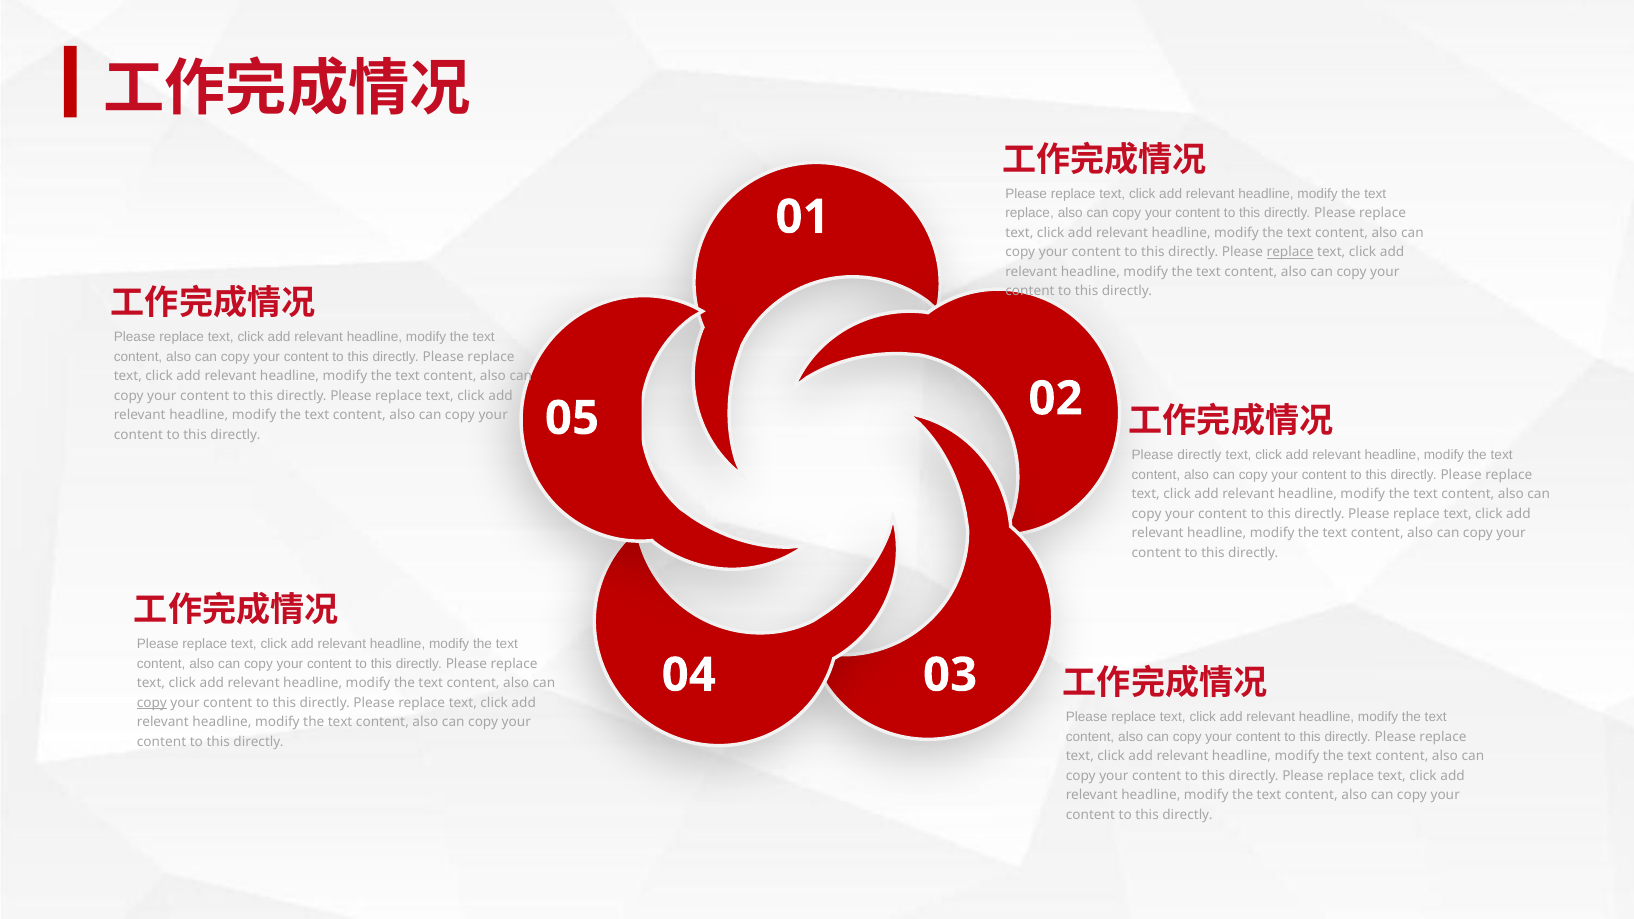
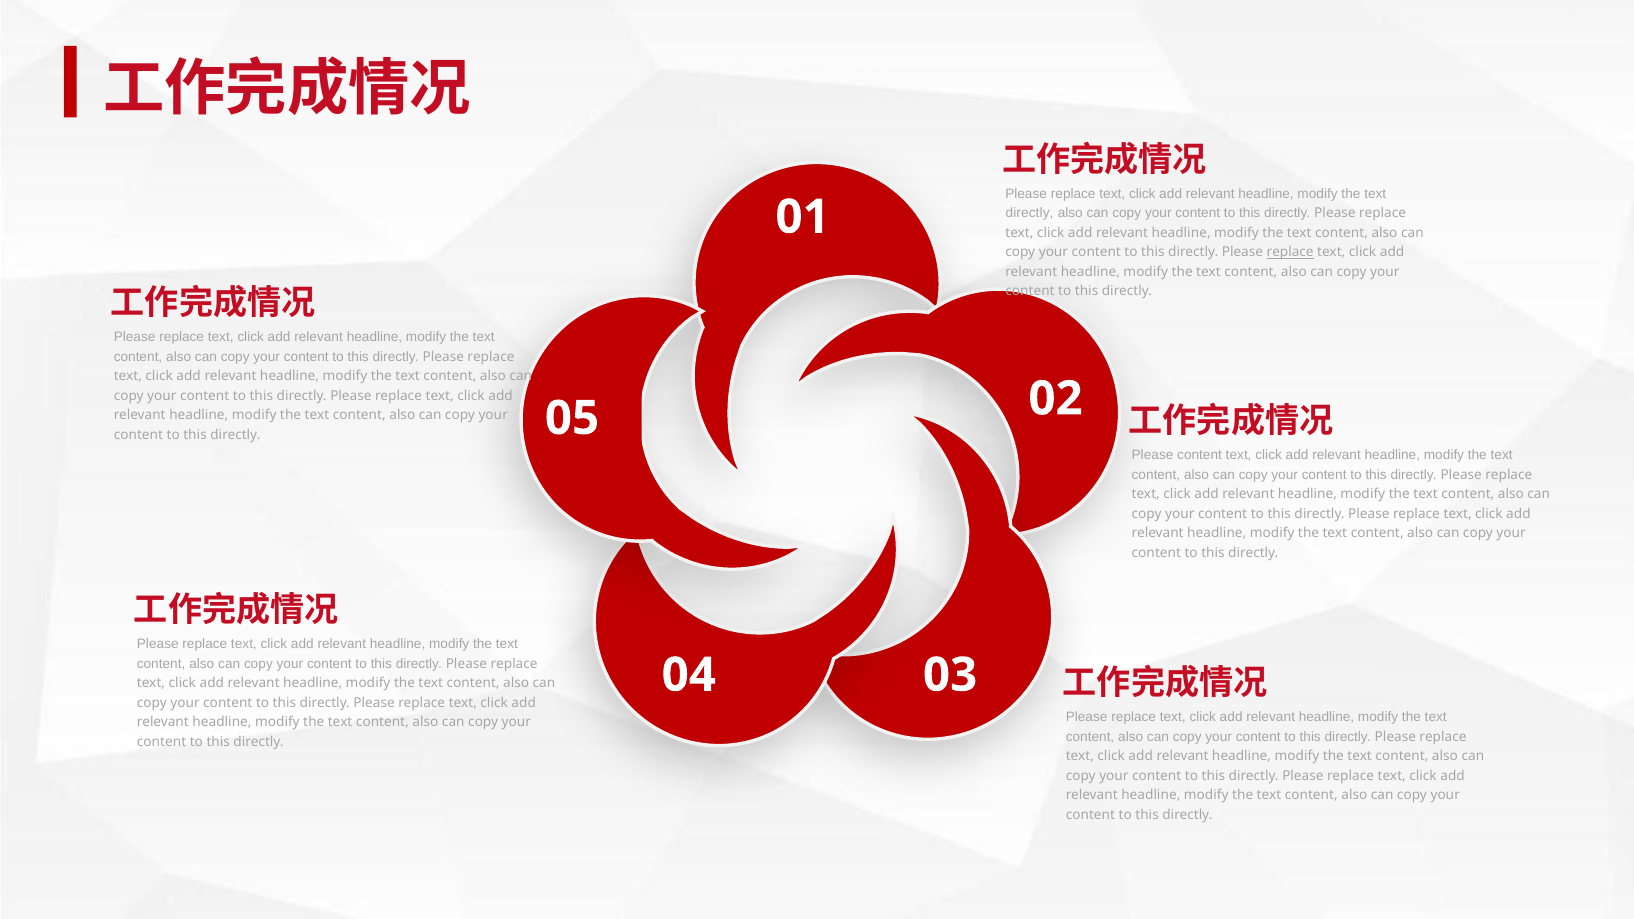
replace at (1030, 213): replace -> directly
Please directly: directly -> content
copy at (152, 703) underline: present -> none
